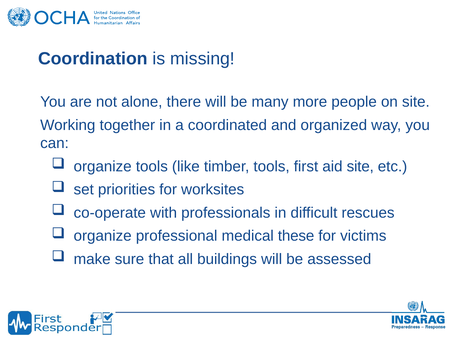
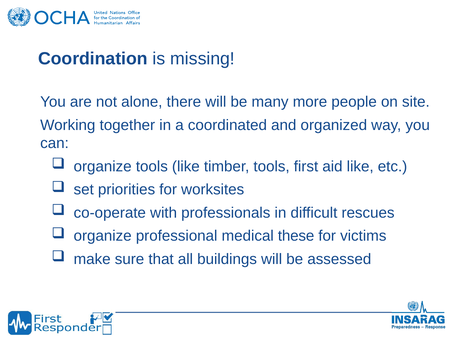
aid site: site -> like
